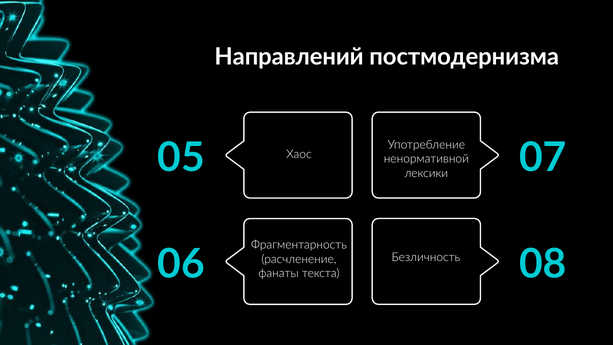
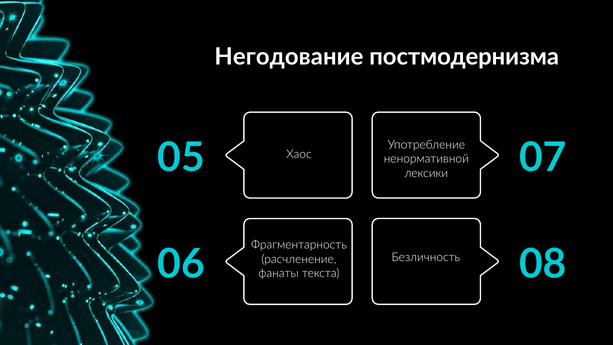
Направлений: Направлений -> Негодование
